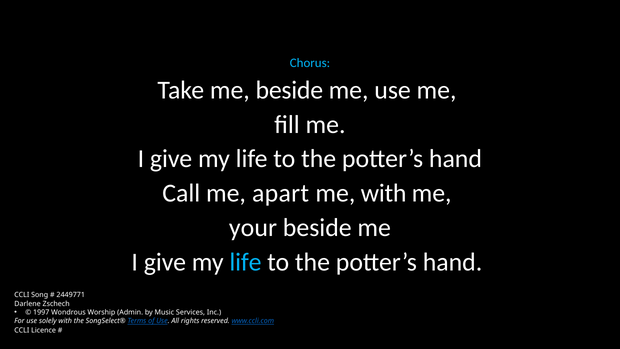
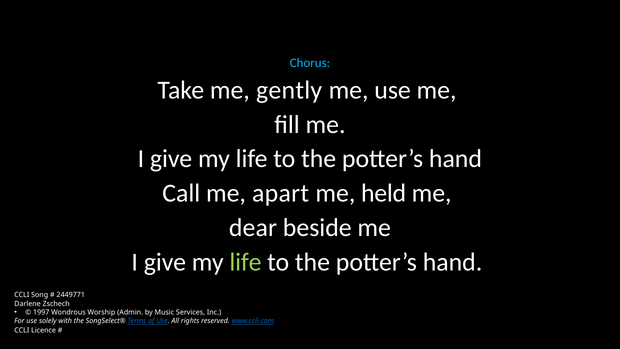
me beside: beside -> gently
me with: with -> held
your: your -> dear
life at (245, 262) colour: light blue -> light green
